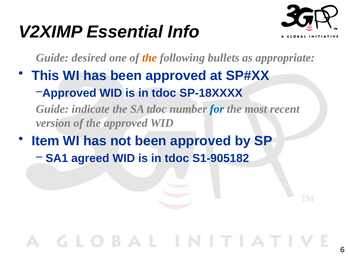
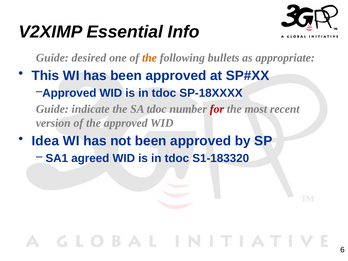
for colour: blue -> red
Item: Item -> Idea
S1-905182: S1-905182 -> S1-183320
